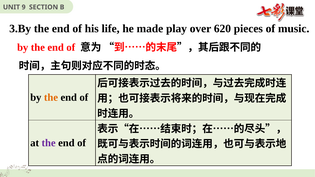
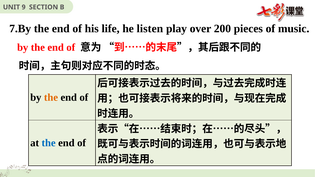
3.By: 3.By -> 7.By
made: made -> listen
620: 620 -> 200
the at (49, 143) colour: purple -> blue
